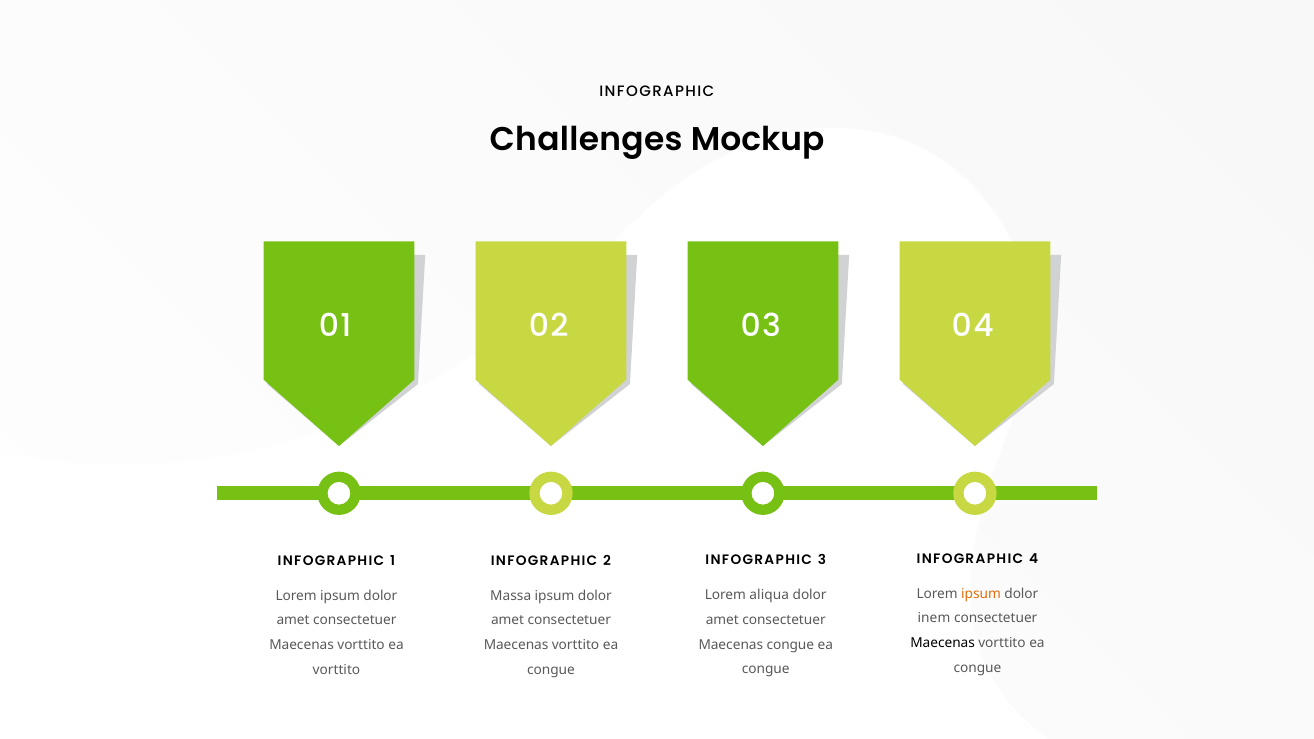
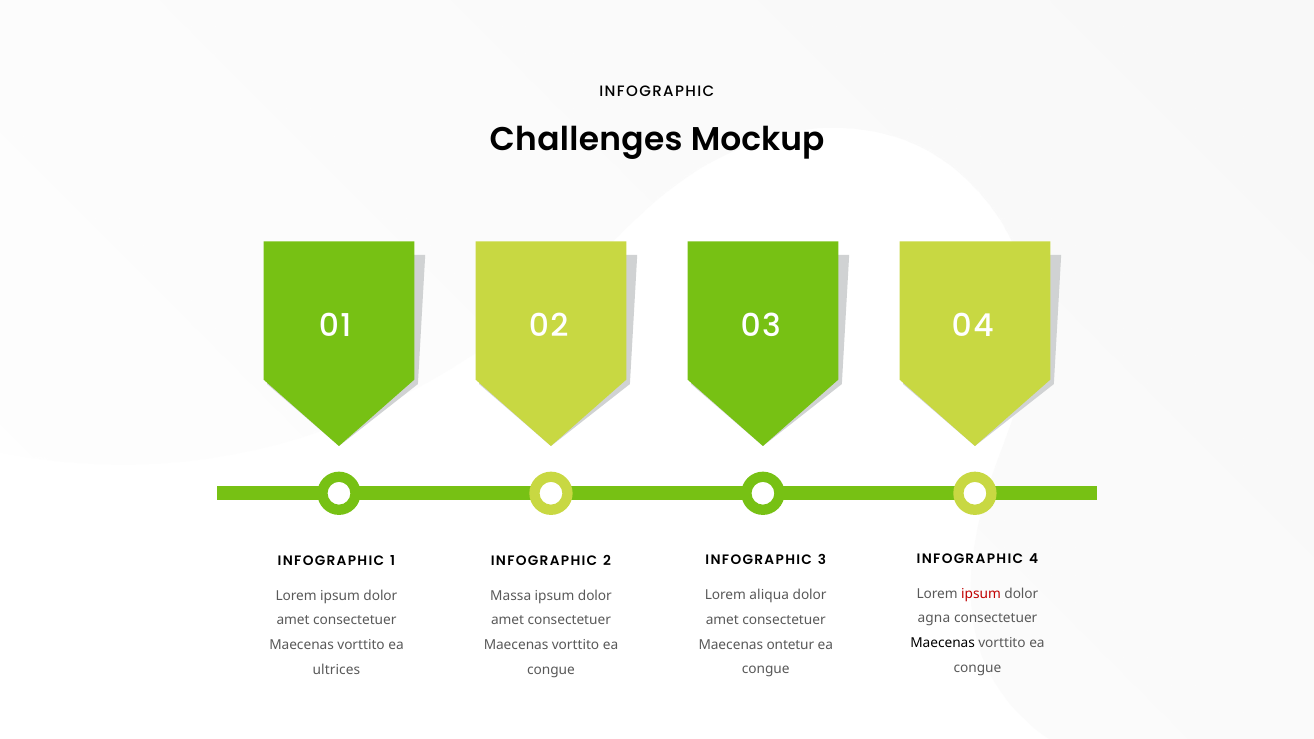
ipsum at (981, 594) colour: orange -> red
inem: inem -> agna
Maecenas congue: congue -> ontetur
vorttito at (336, 670): vorttito -> ultrices
